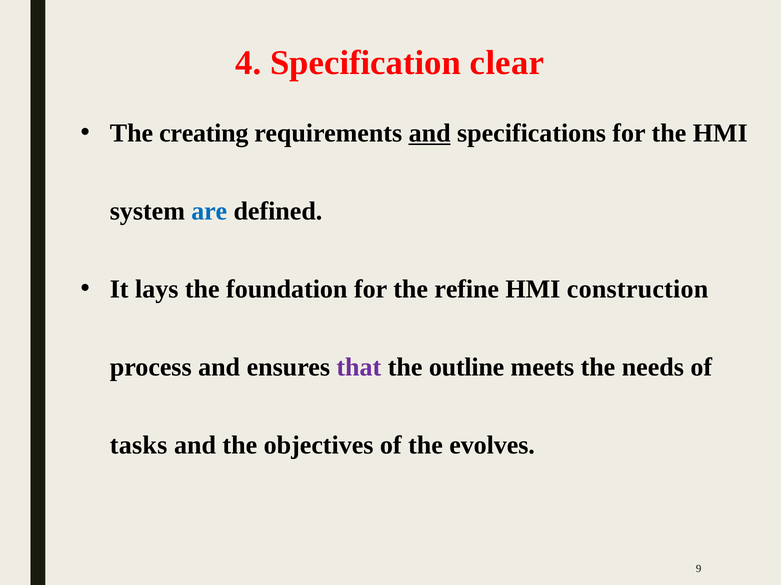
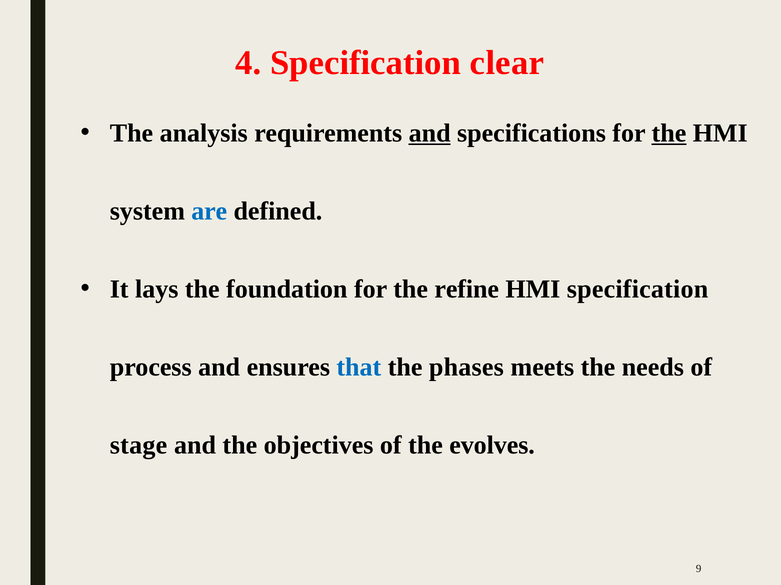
creating: creating -> analysis
the at (669, 133) underline: none -> present
HMI construction: construction -> specification
that colour: purple -> blue
outline: outline -> phases
tasks: tasks -> stage
